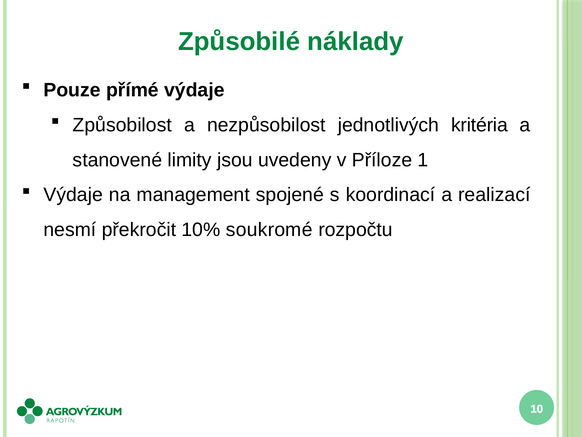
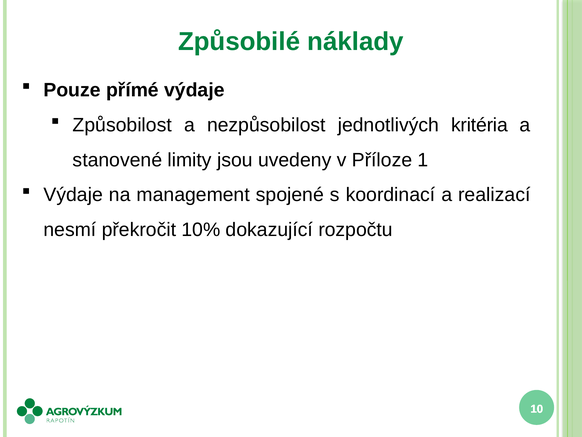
soukromé: soukromé -> dokazující
